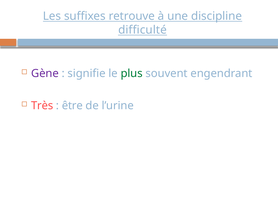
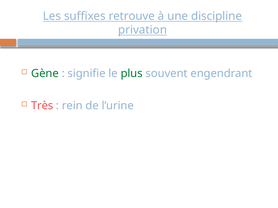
difficulté: difficulté -> privation
Gène colour: purple -> green
être: être -> rein
